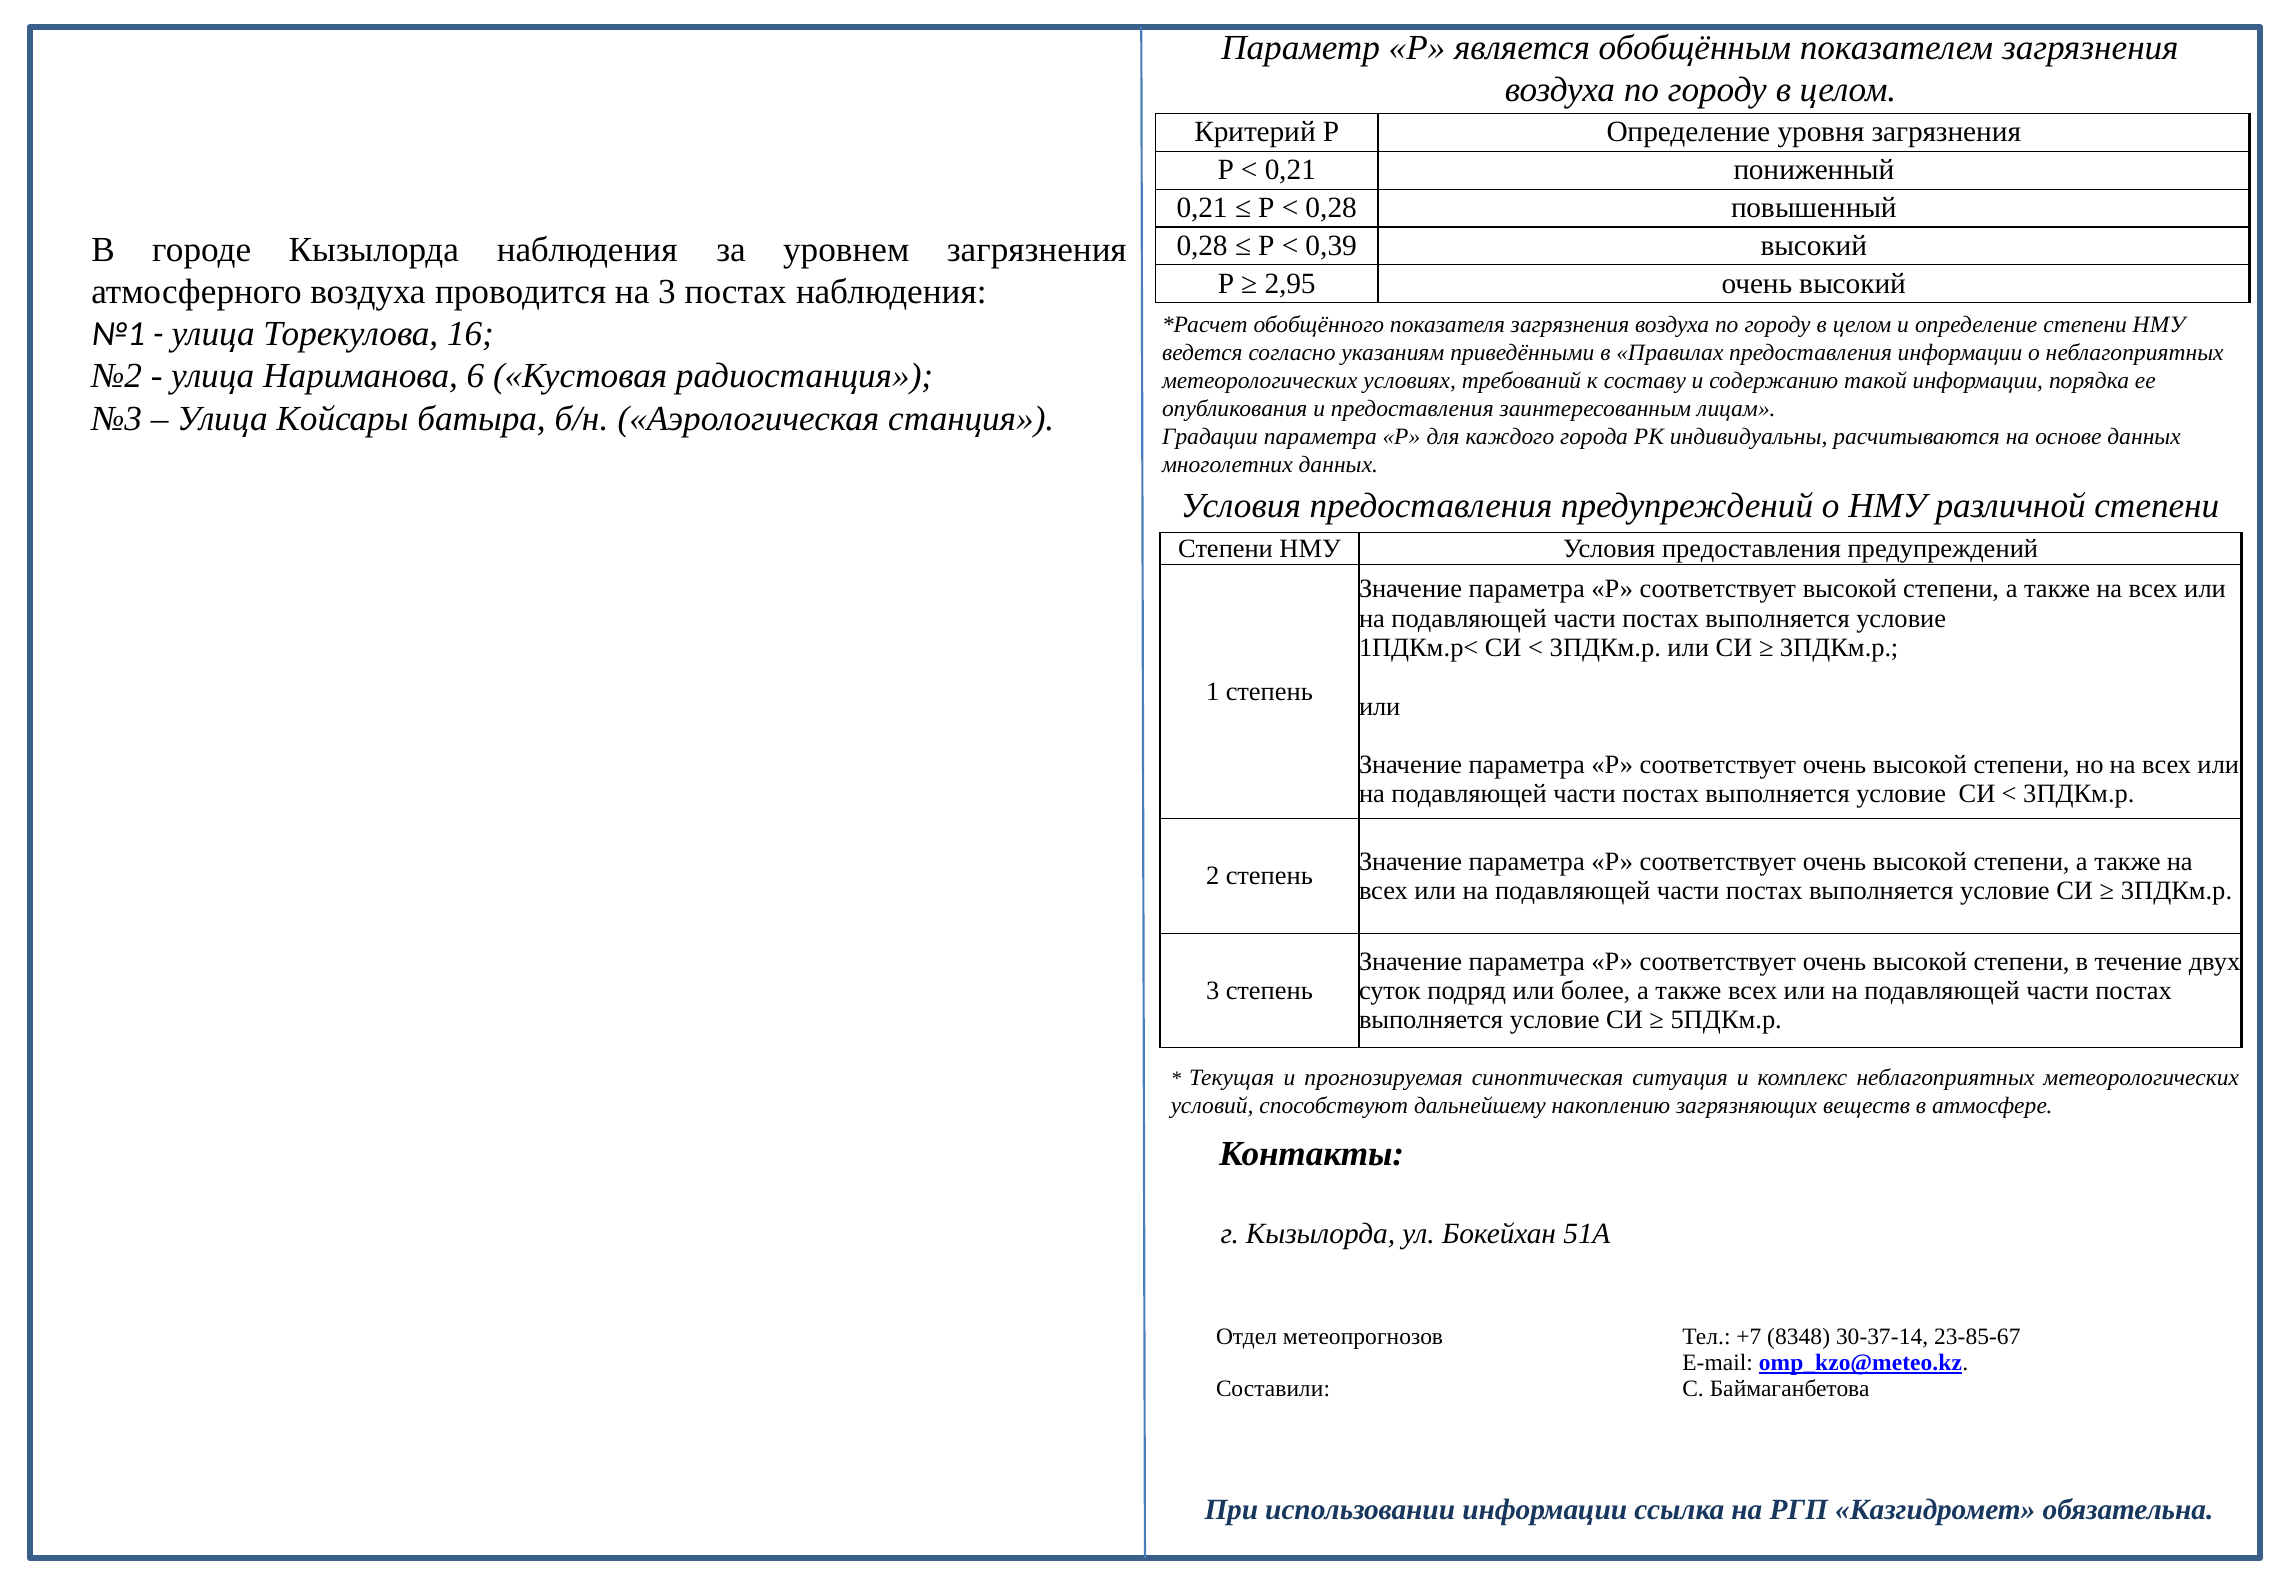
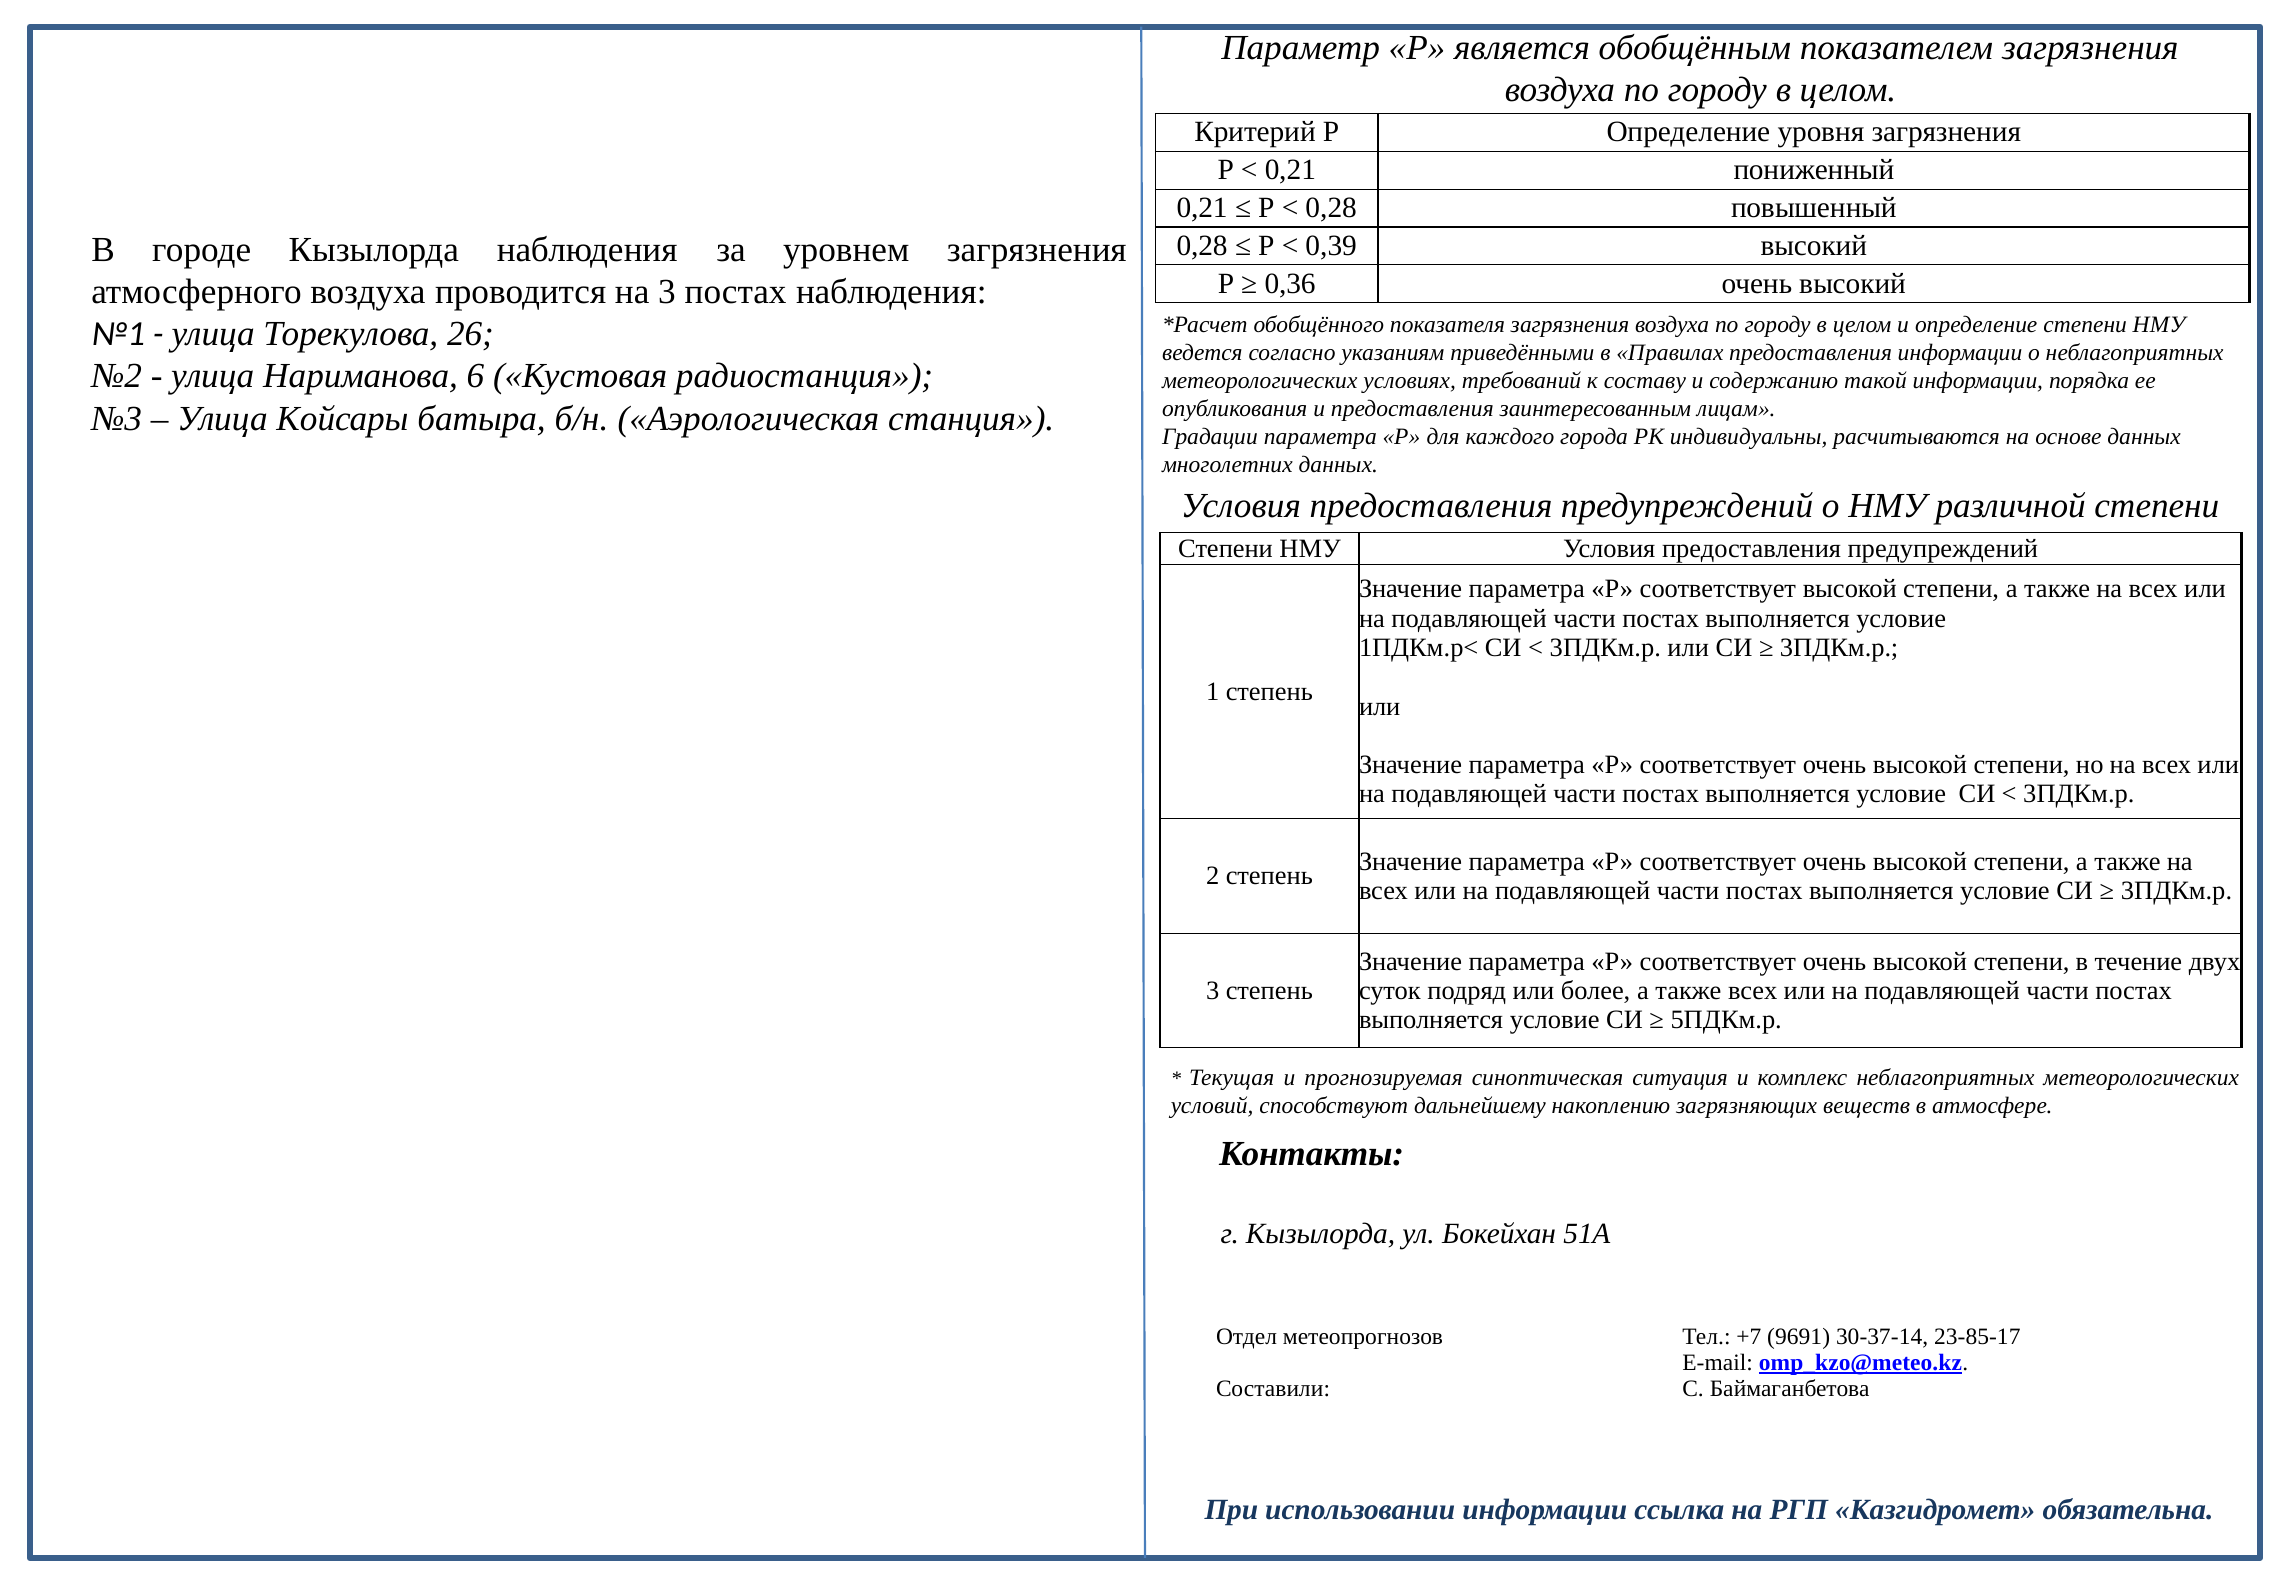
2,95: 2,95 -> 0,36
16: 16 -> 26
8348: 8348 -> 9691
23-85-67: 23-85-67 -> 23-85-17
